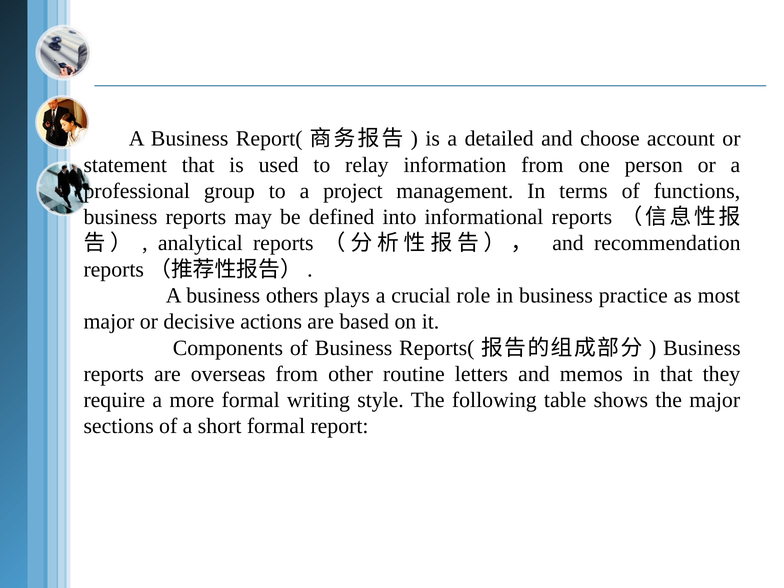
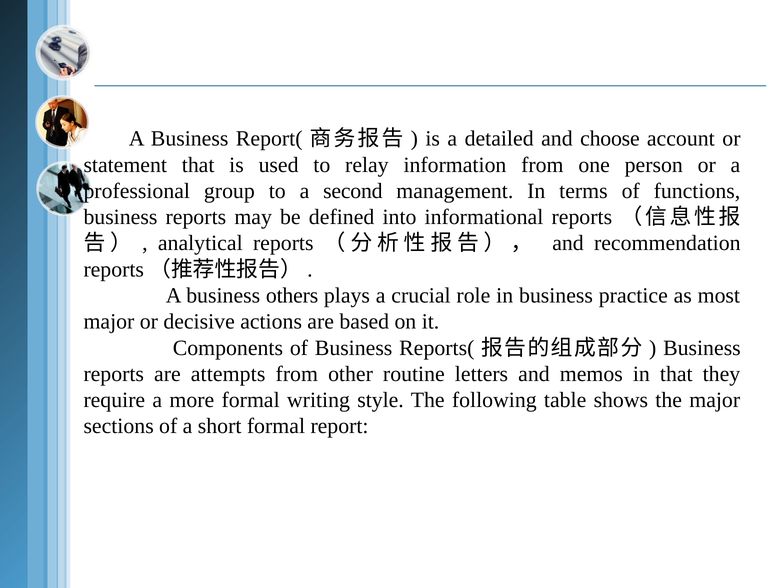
project: project -> second
overseas: overseas -> attempts
